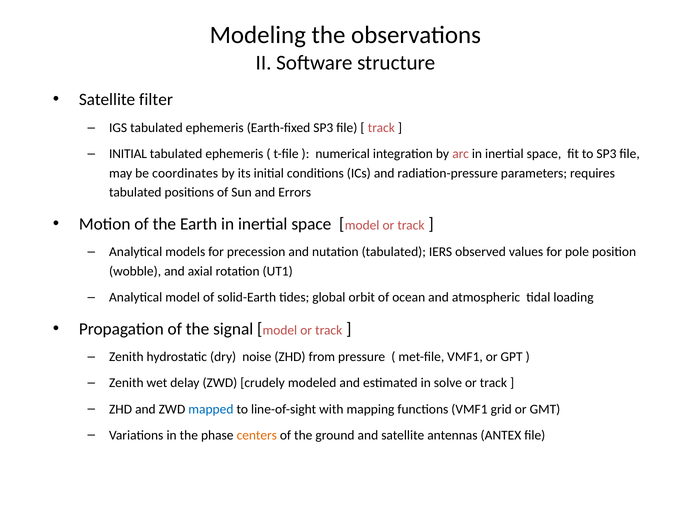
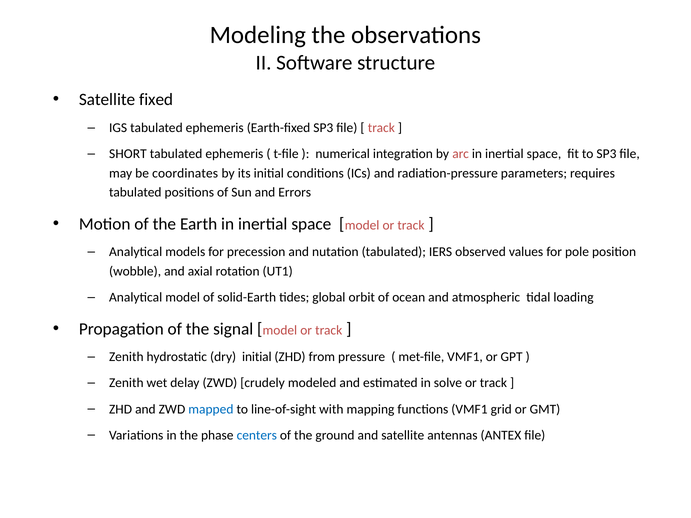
filter: filter -> fixed
INITIAL at (128, 154): INITIAL -> SHORT
dry noise: noise -> initial
centers colour: orange -> blue
